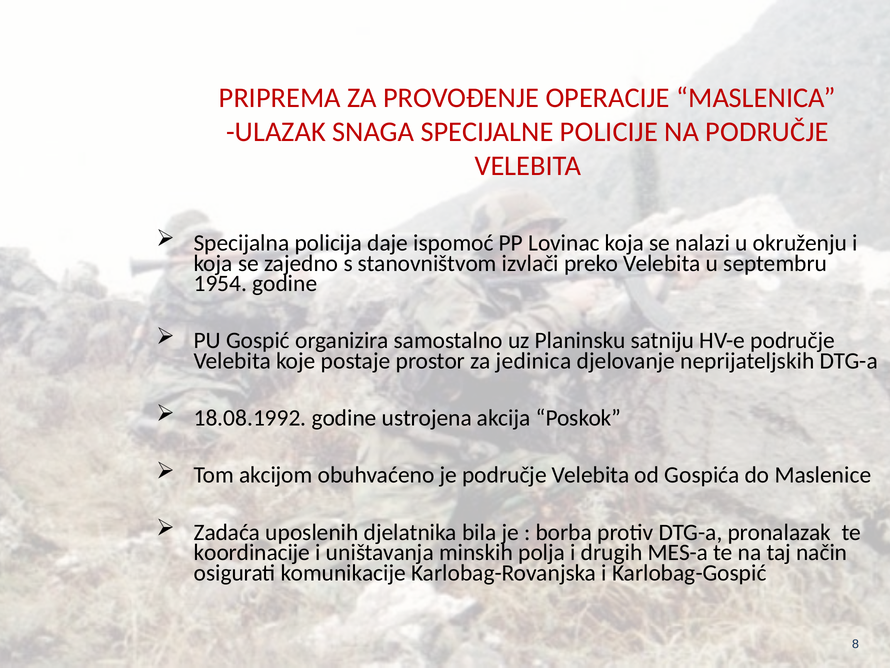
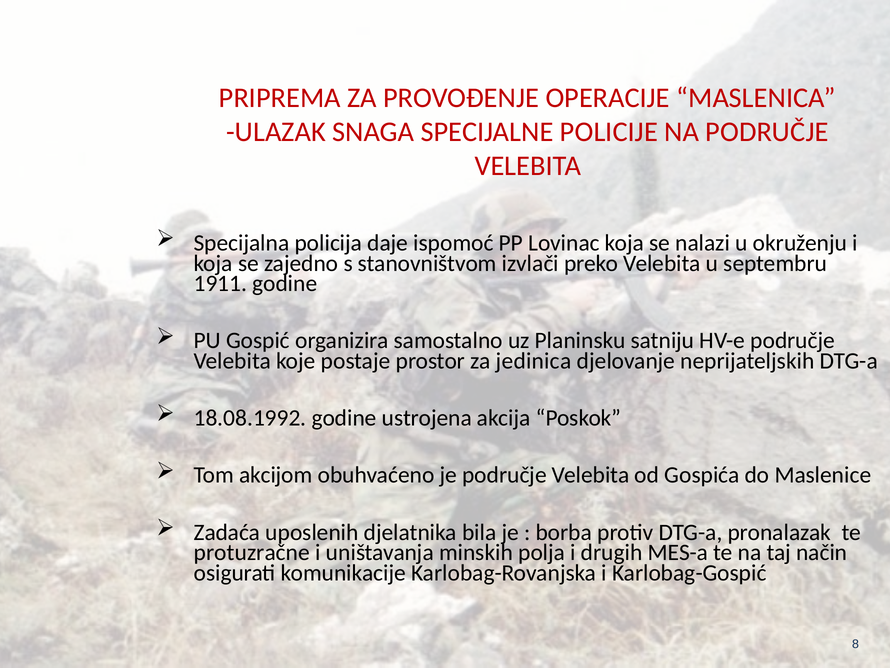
1954: 1954 -> 1911
koordinacije: koordinacije -> protuzračne
